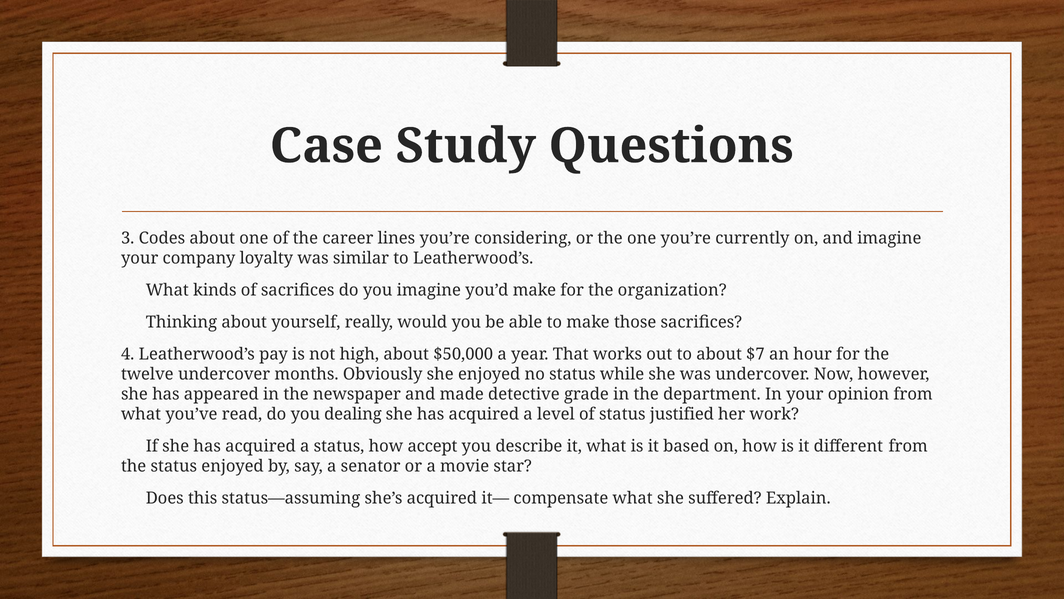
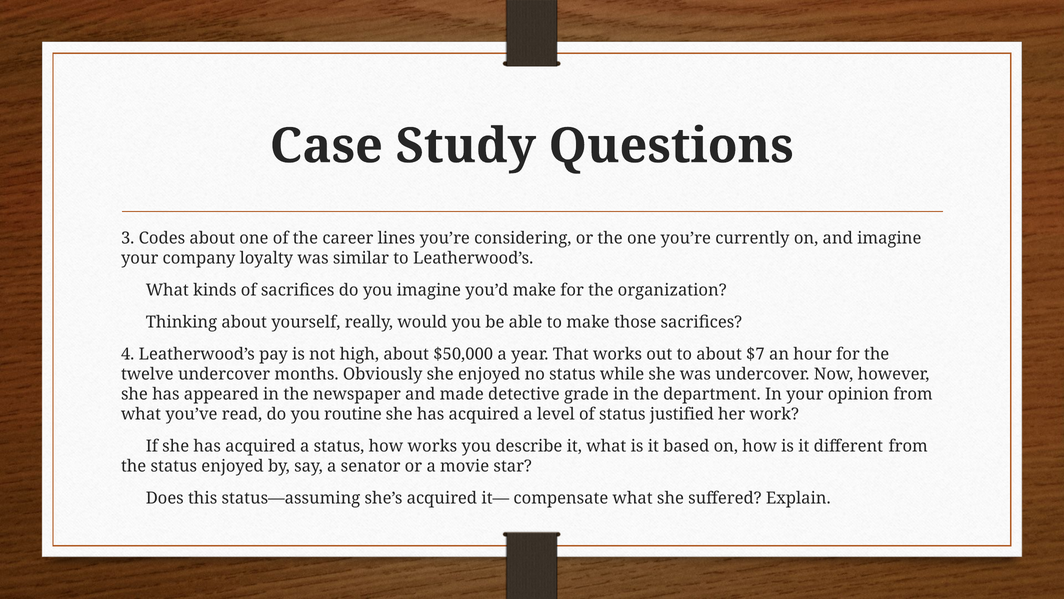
dealing: dealing -> routine
how accept: accept -> works
